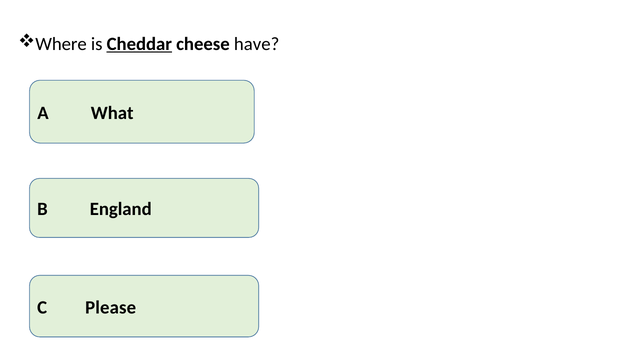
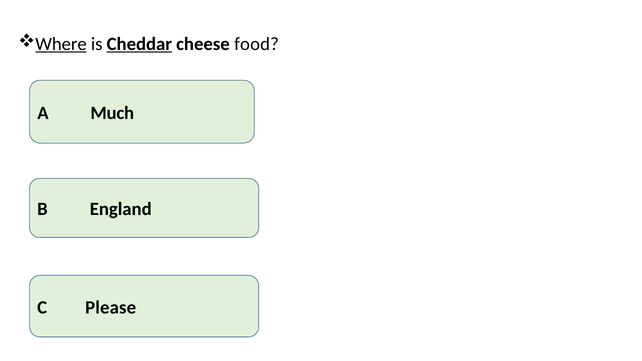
Where underline: none -> present
have: have -> food
What: What -> Much
